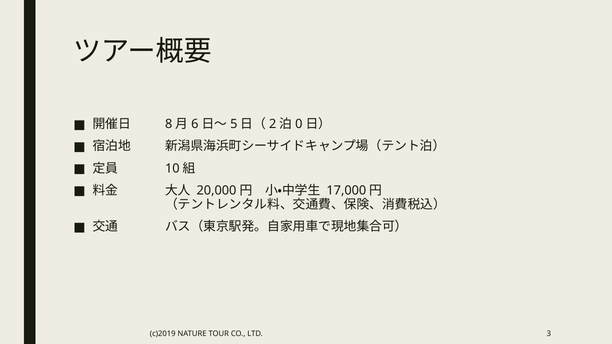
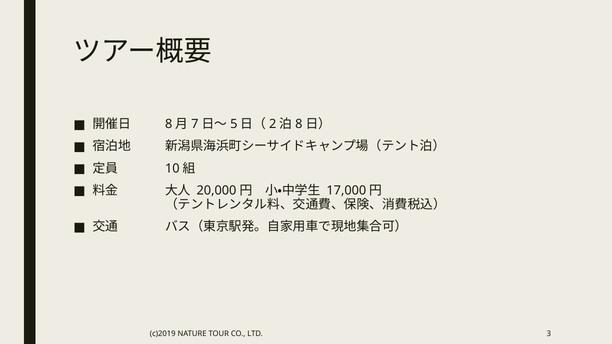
6: 6 -> 7
0 at (299, 124): 0 -> 8
